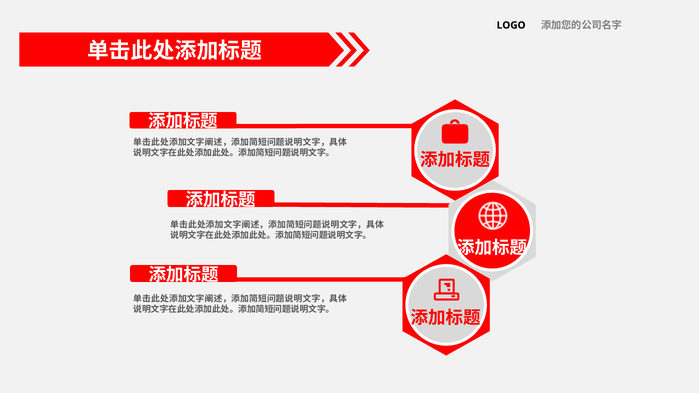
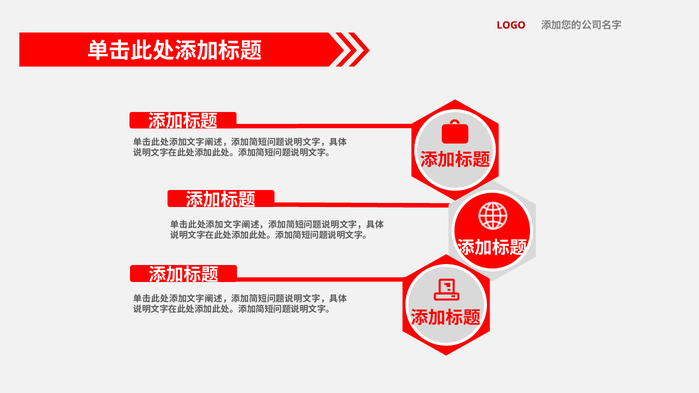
LOGO colour: black -> red
